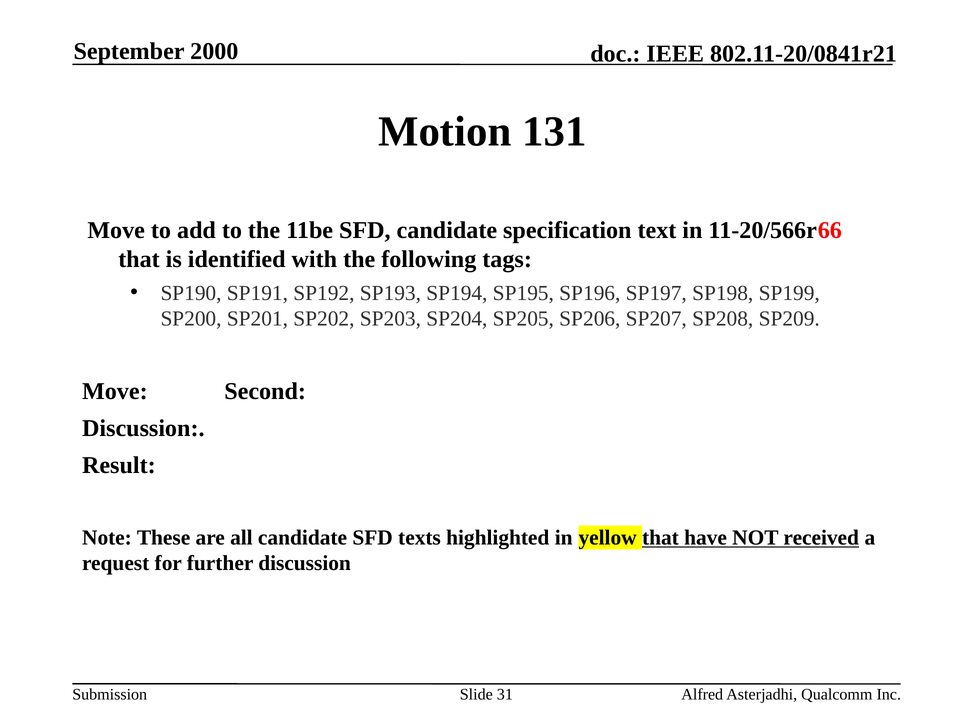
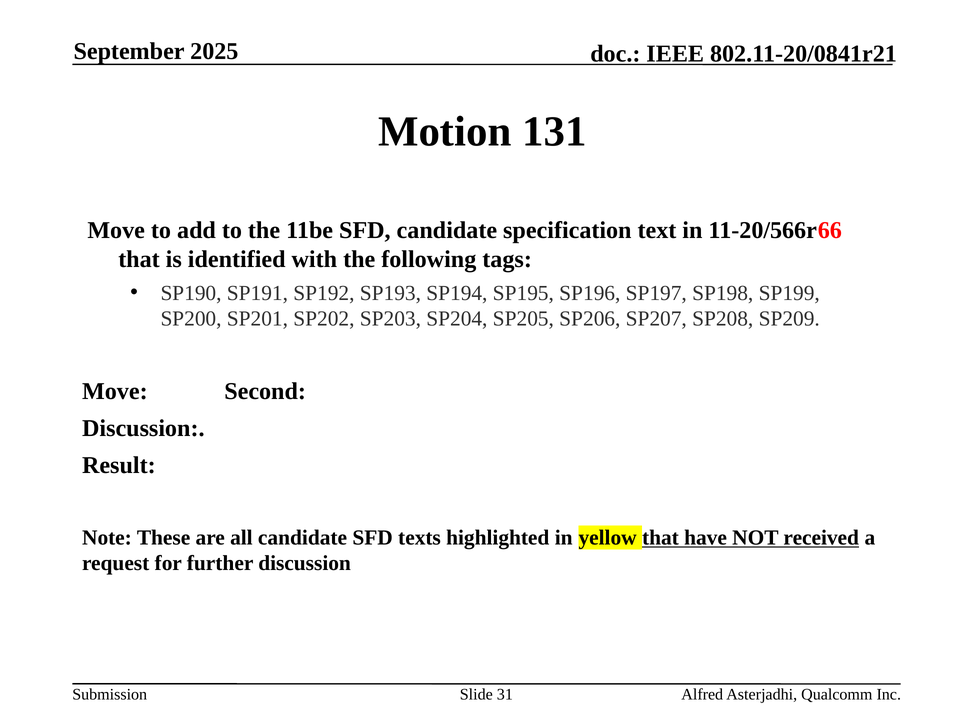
2000: 2000 -> 2025
